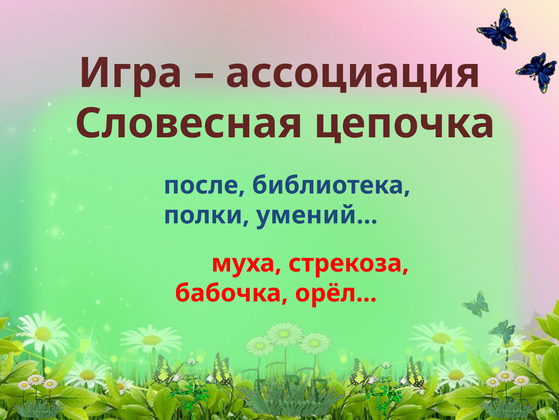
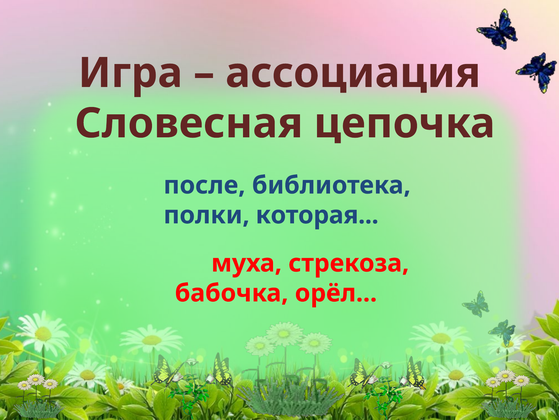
умений: умений -> которая
